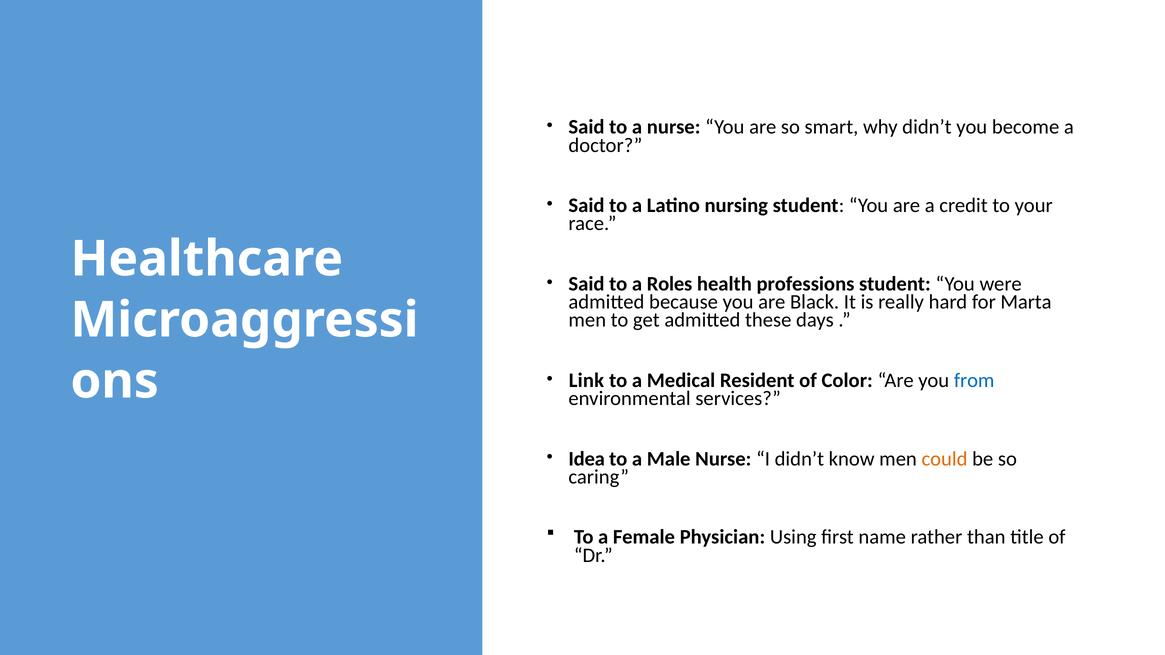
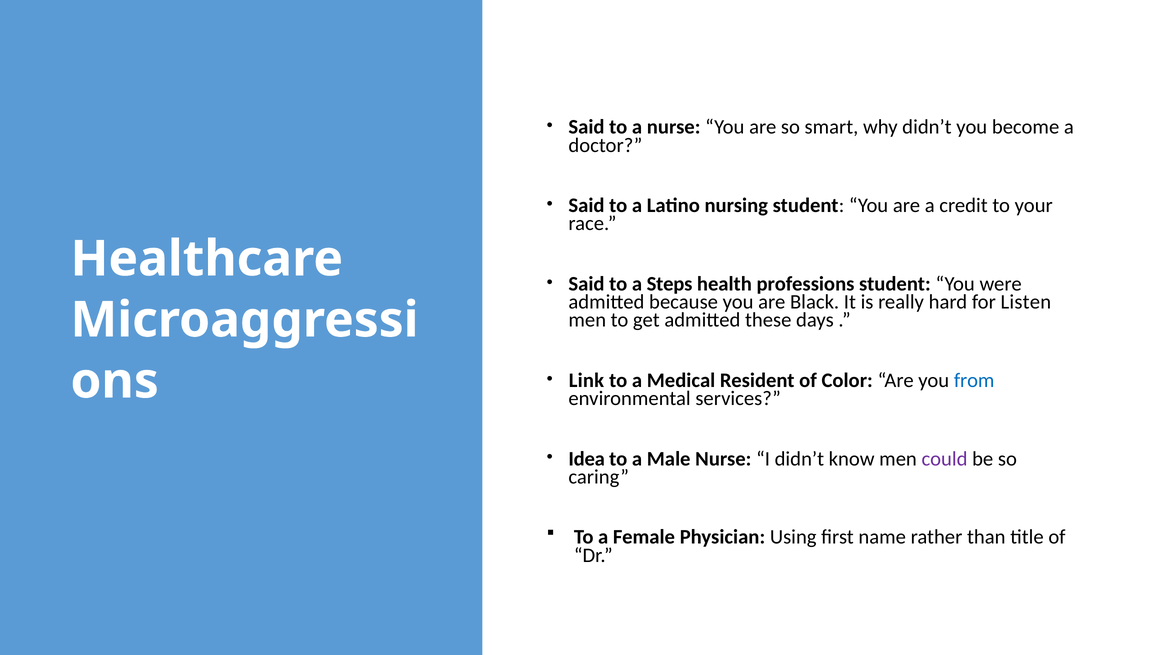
Roles: Roles -> Steps
Marta: Marta -> Listen
could colour: orange -> purple
